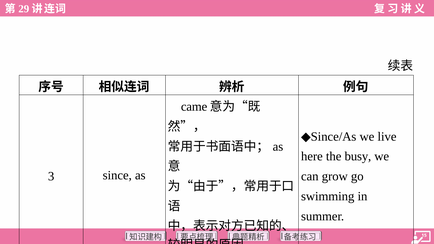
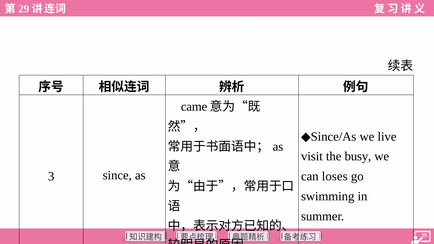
here: here -> visit
grow: grow -> loses
